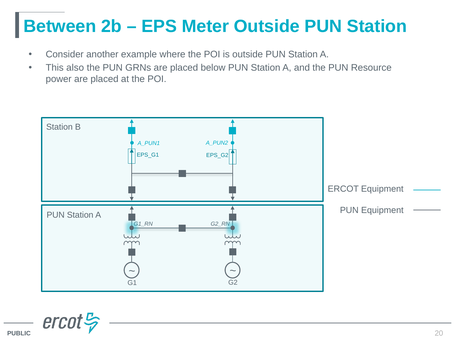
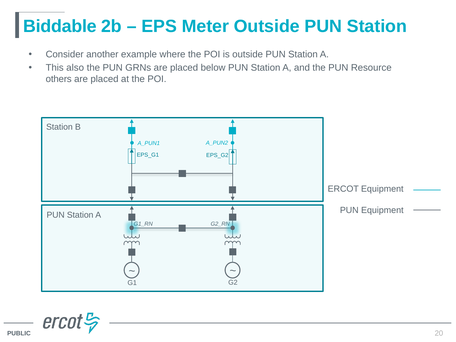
Between: Between -> Biddable
power: power -> others
